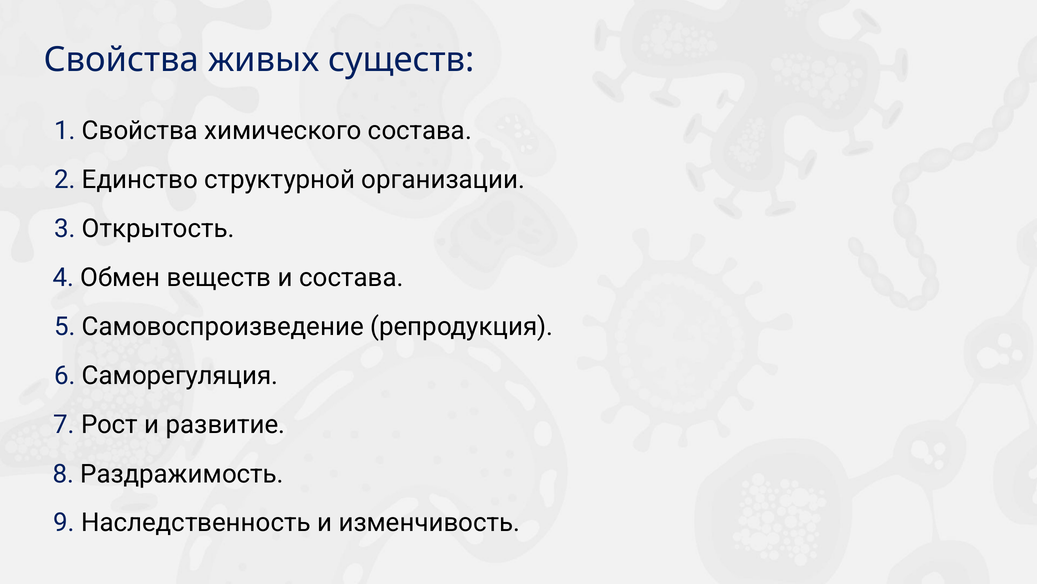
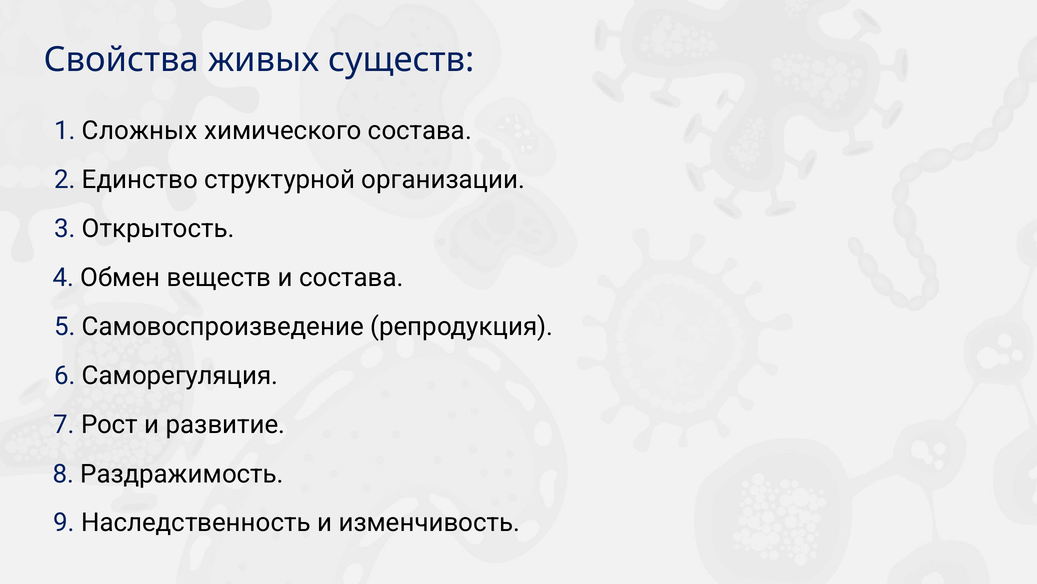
1 Свойства: Свойства -> Сложных
